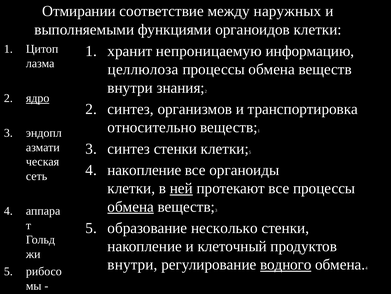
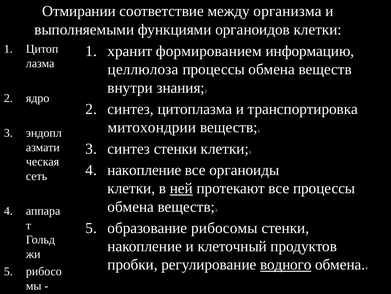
наружных: наружных -> организма
непроницаемую: непроницаемую -> формированием
ядро underline: present -> none
организмов: организмов -> цитоплазма
относительно: относительно -> митохондрии
обмена at (131, 206) underline: present -> none
несколько: несколько -> рибосомы
внутри at (132, 264): внутри -> пробки
